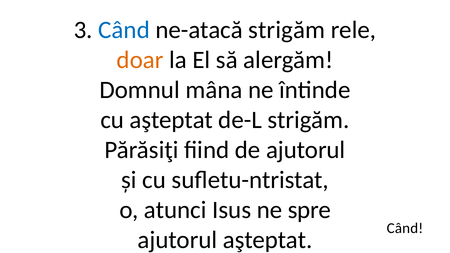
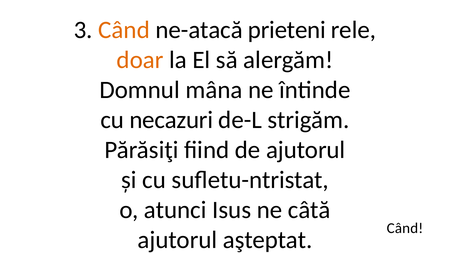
Când at (124, 30) colour: blue -> orange
ne-atacă strigăm: strigăm -> prieteni
cu aşteptat: aşteptat -> necazuri
spre: spre -> câtă
